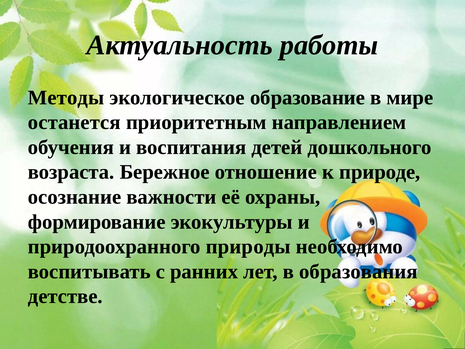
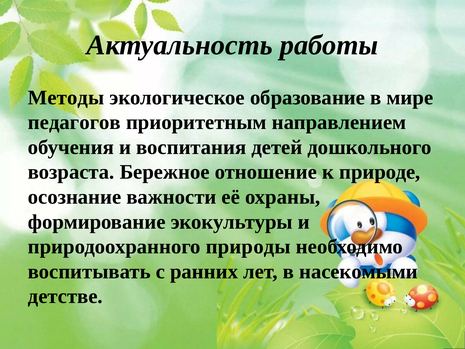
останется: останется -> педагогов
образования: образования -> насекомыми
